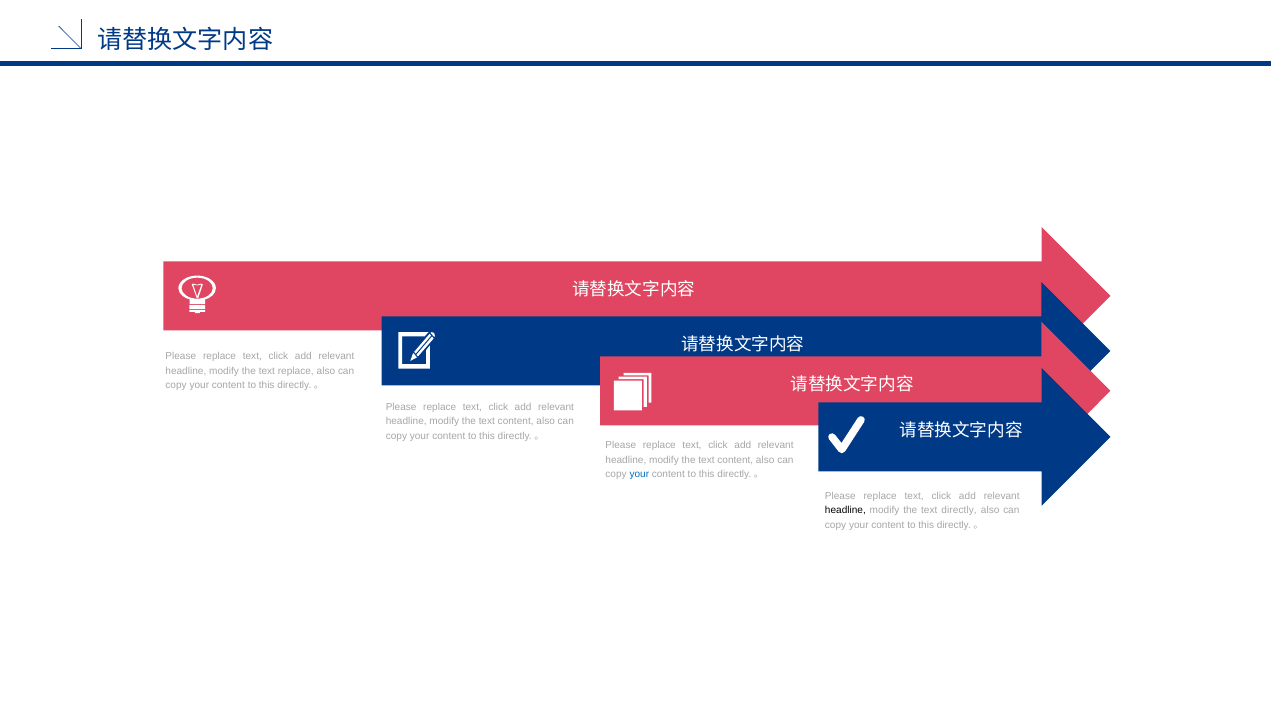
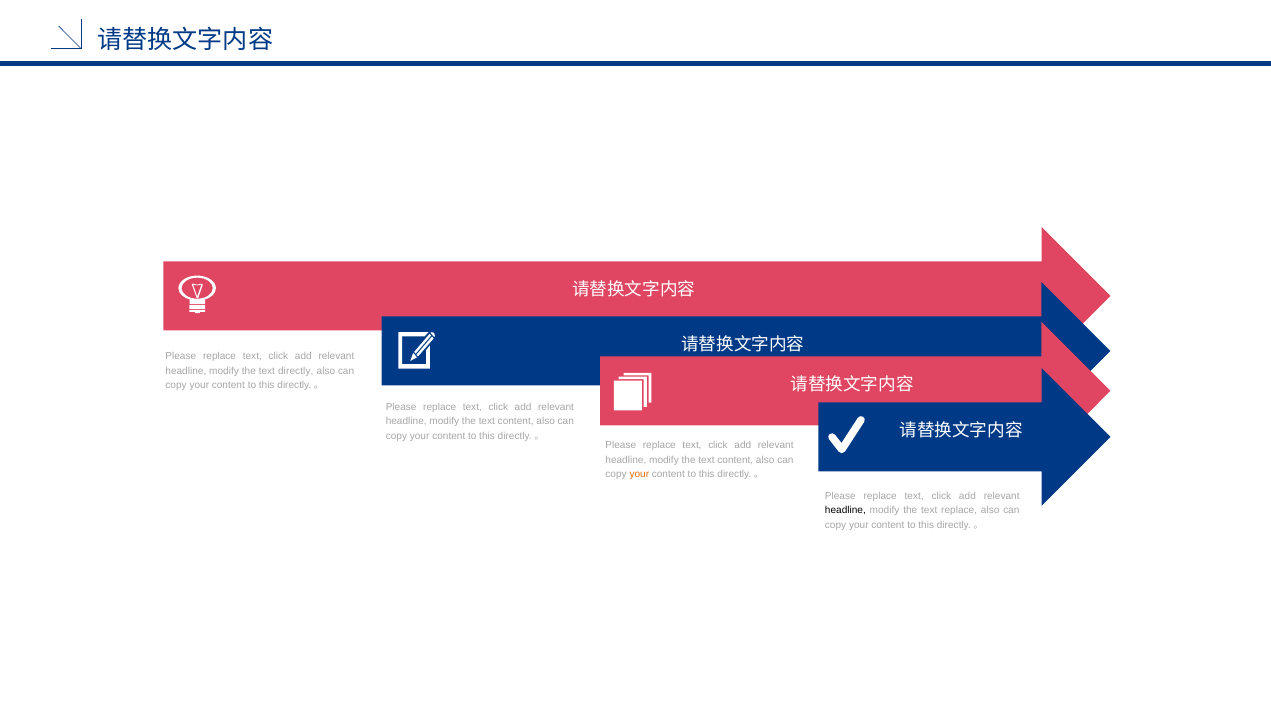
text replace: replace -> directly
your at (639, 474) colour: blue -> orange
text directly: directly -> replace
